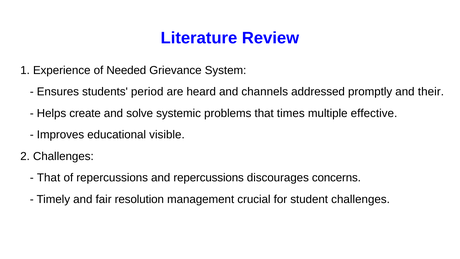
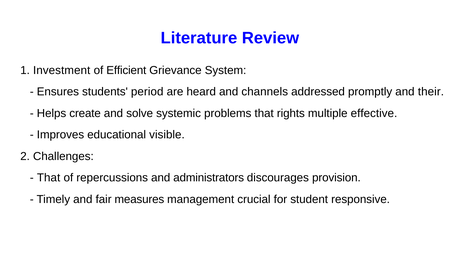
Experience: Experience -> Investment
Needed: Needed -> Efficient
times: times -> rights
and repercussions: repercussions -> administrators
concerns: concerns -> provision
resolution: resolution -> measures
student challenges: challenges -> responsive
